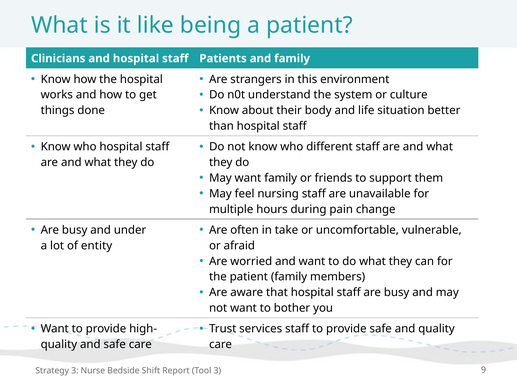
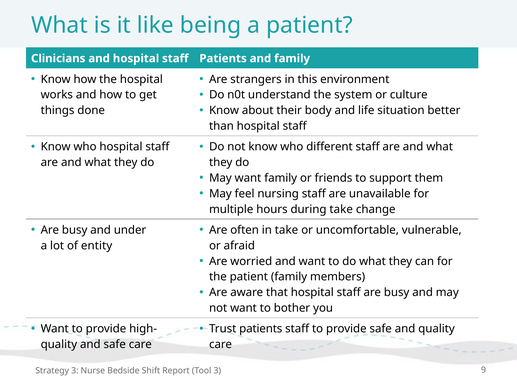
during pain: pain -> take
Trust services: services -> patients
